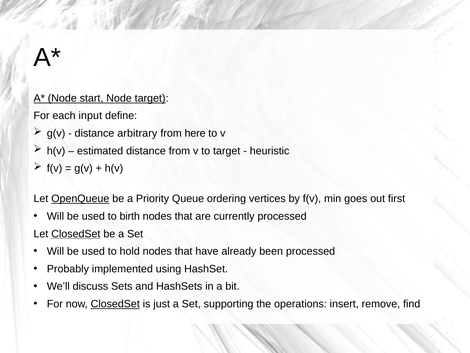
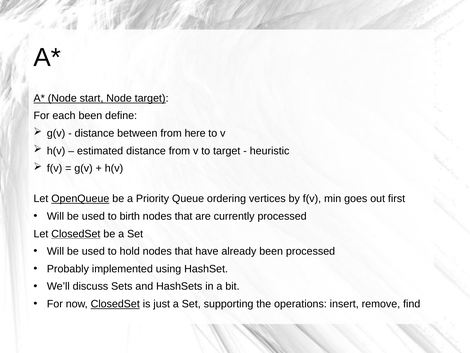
each input: input -> been
arbitrary: arbitrary -> between
